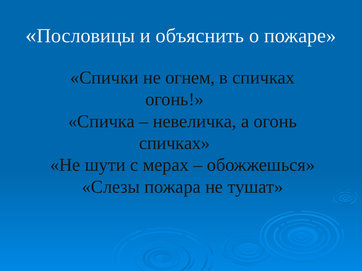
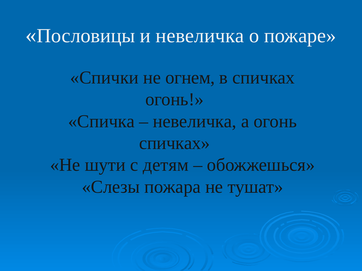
и объяснить: объяснить -> невеличка
мерах: мерах -> детям
